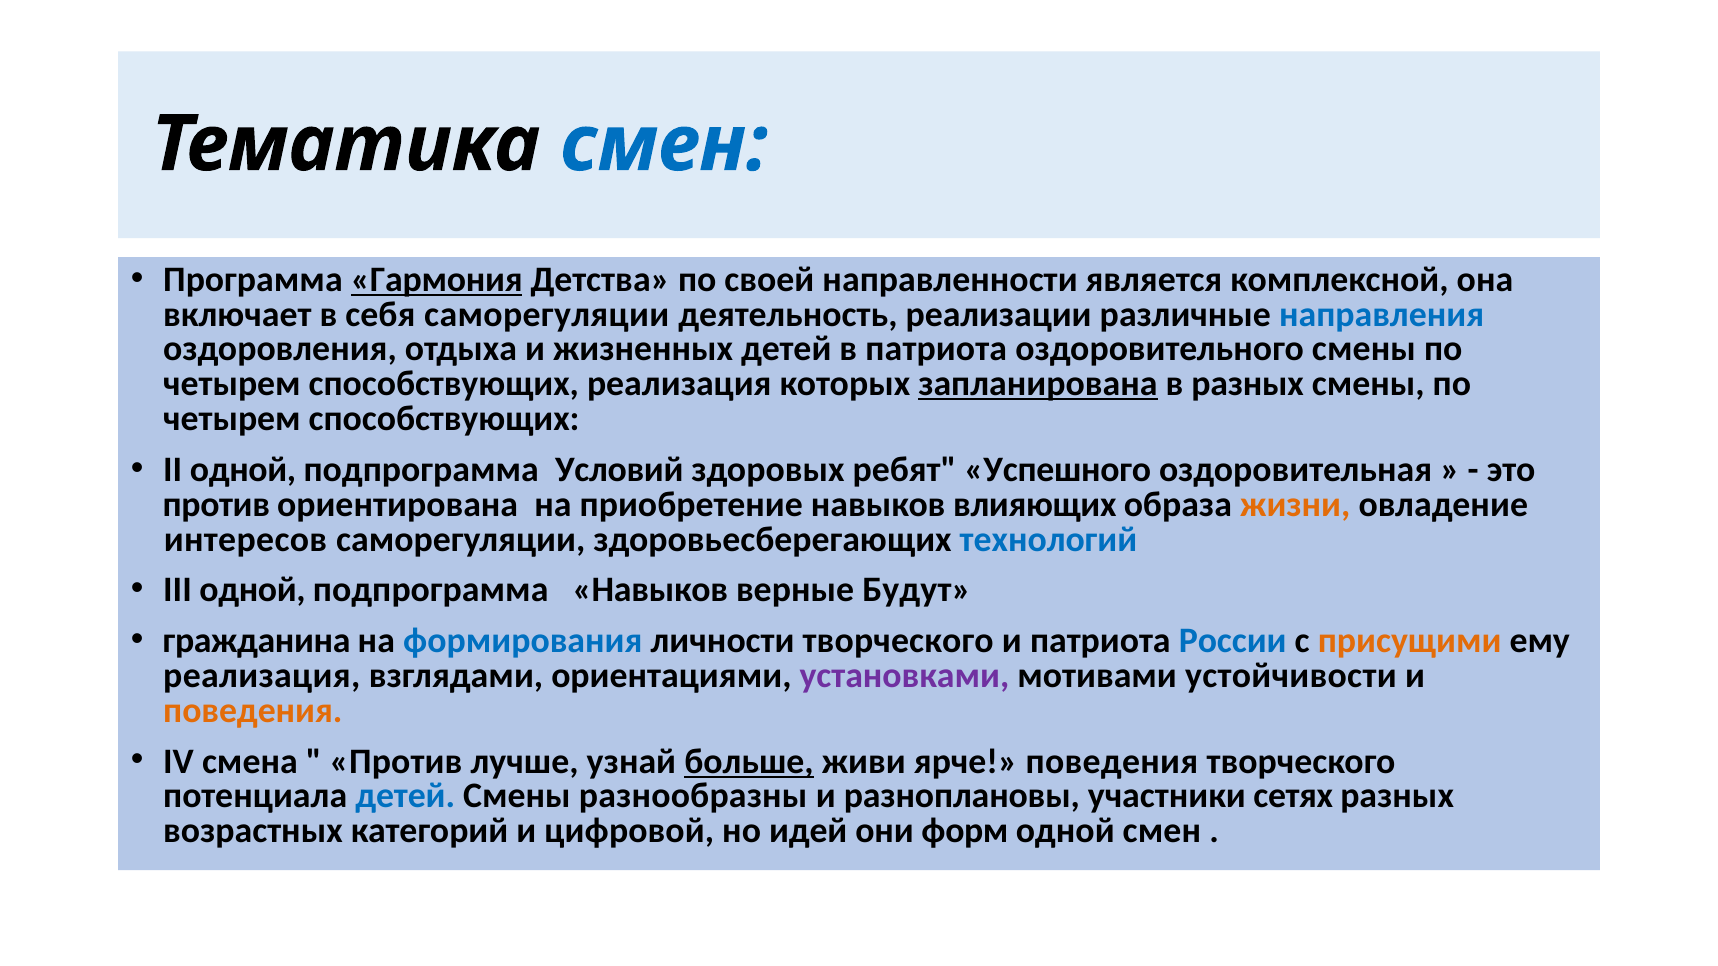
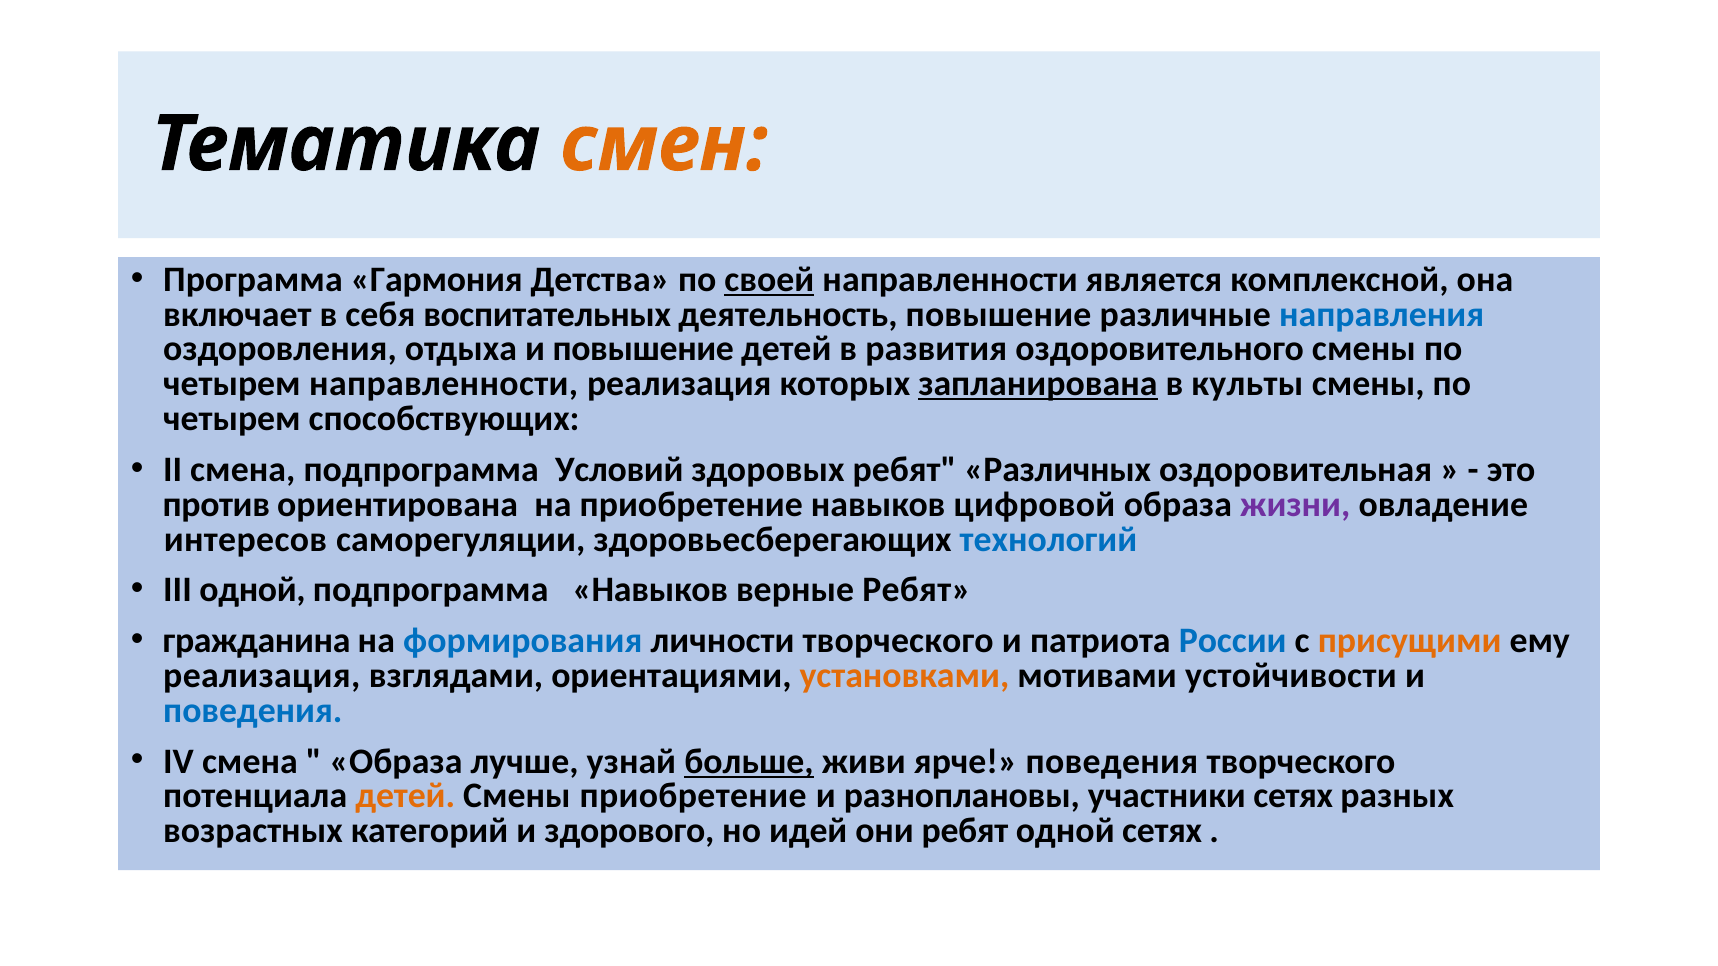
смен at (665, 144) colour: blue -> orange
Гармония underline: present -> none
своей underline: none -> present
себя саморегуляции: саморегуляции -> воспитательных
деятельность реализации: реализации -> повышение
и жизненных: жизненных -> повышение
в патриота: патриота -> развития
способствующих at (444, 384): способствующих -> направленности
в разных: разных -> культы
II одной: одной -> смена
Успешного: Успешного -> Различных
влияющих: влияющих -> цифровой
жизни colour: orange -> purple
верные Будут: Будут -> Ребят
установками colour: purple -> orange
поведения at (253, 711) colour: orange -> blue
Против at (396, 762): Против -> Образа
детей at (405, 796) colour: blue -> orange
Смены разнообразны: разнообразны -> приобретение
цифровой: цифровой -> здорового
они форм: форм -> ребят
одной смен: смен -> сетях
